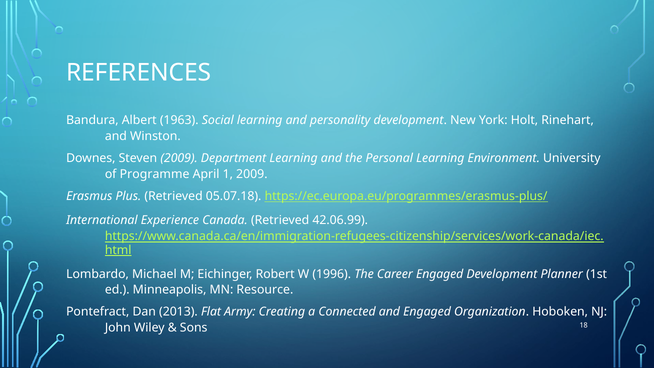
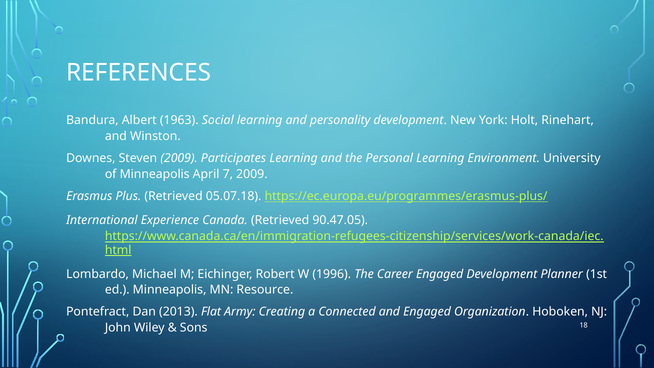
Department: Department -> Participates
of Programme: Programme -> Minneapolis
1: 1 -> 7
42.06.99: 42.06.99 -> 90.47.05
